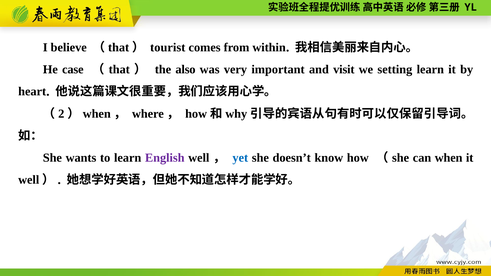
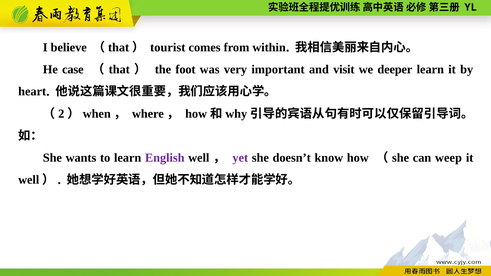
also: also -> foot
setting: setting -> deeper
yet colour: blue -> purple
can when: when -> weep
